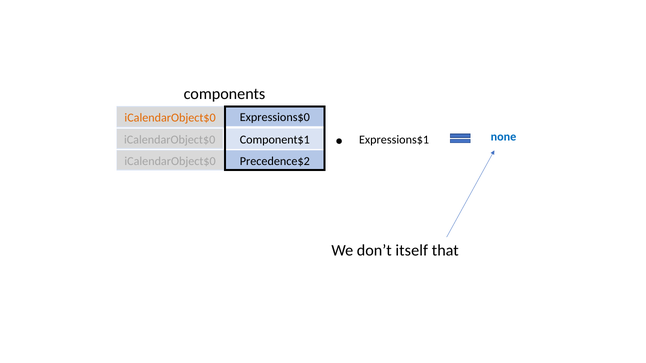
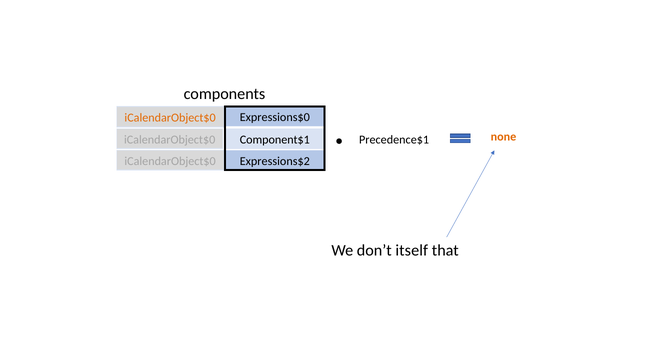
none colour: blue -> orange
Expressions$1: Expressions$1 -> Precedence$1
Precedence$2: Precedence$2 -> Expressions$2
